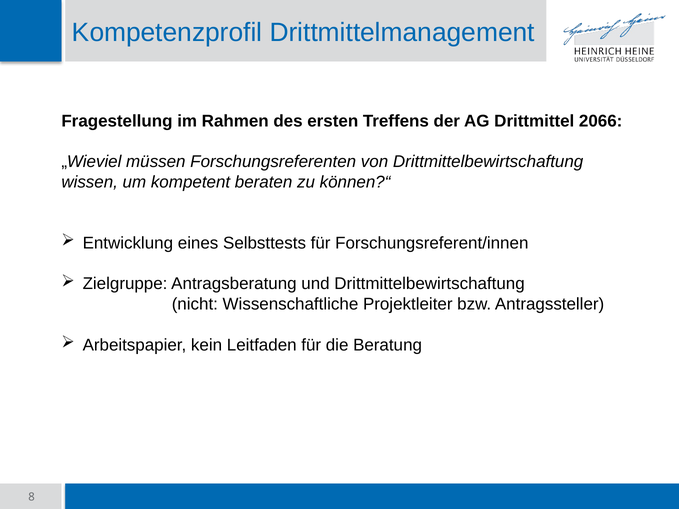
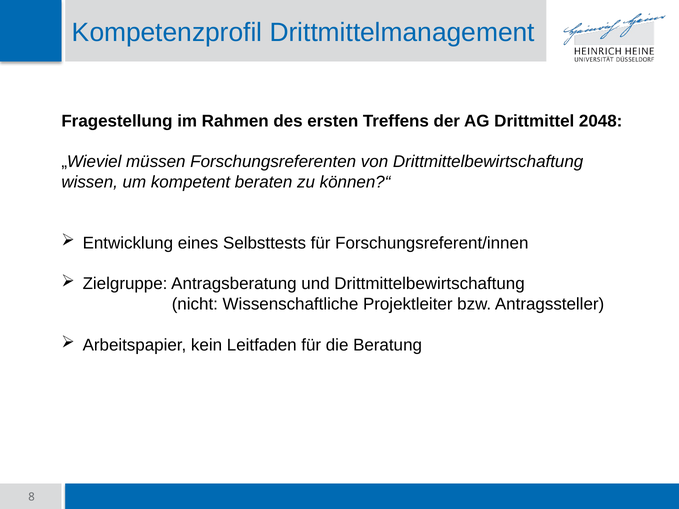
2066: 2066 -> 2048
